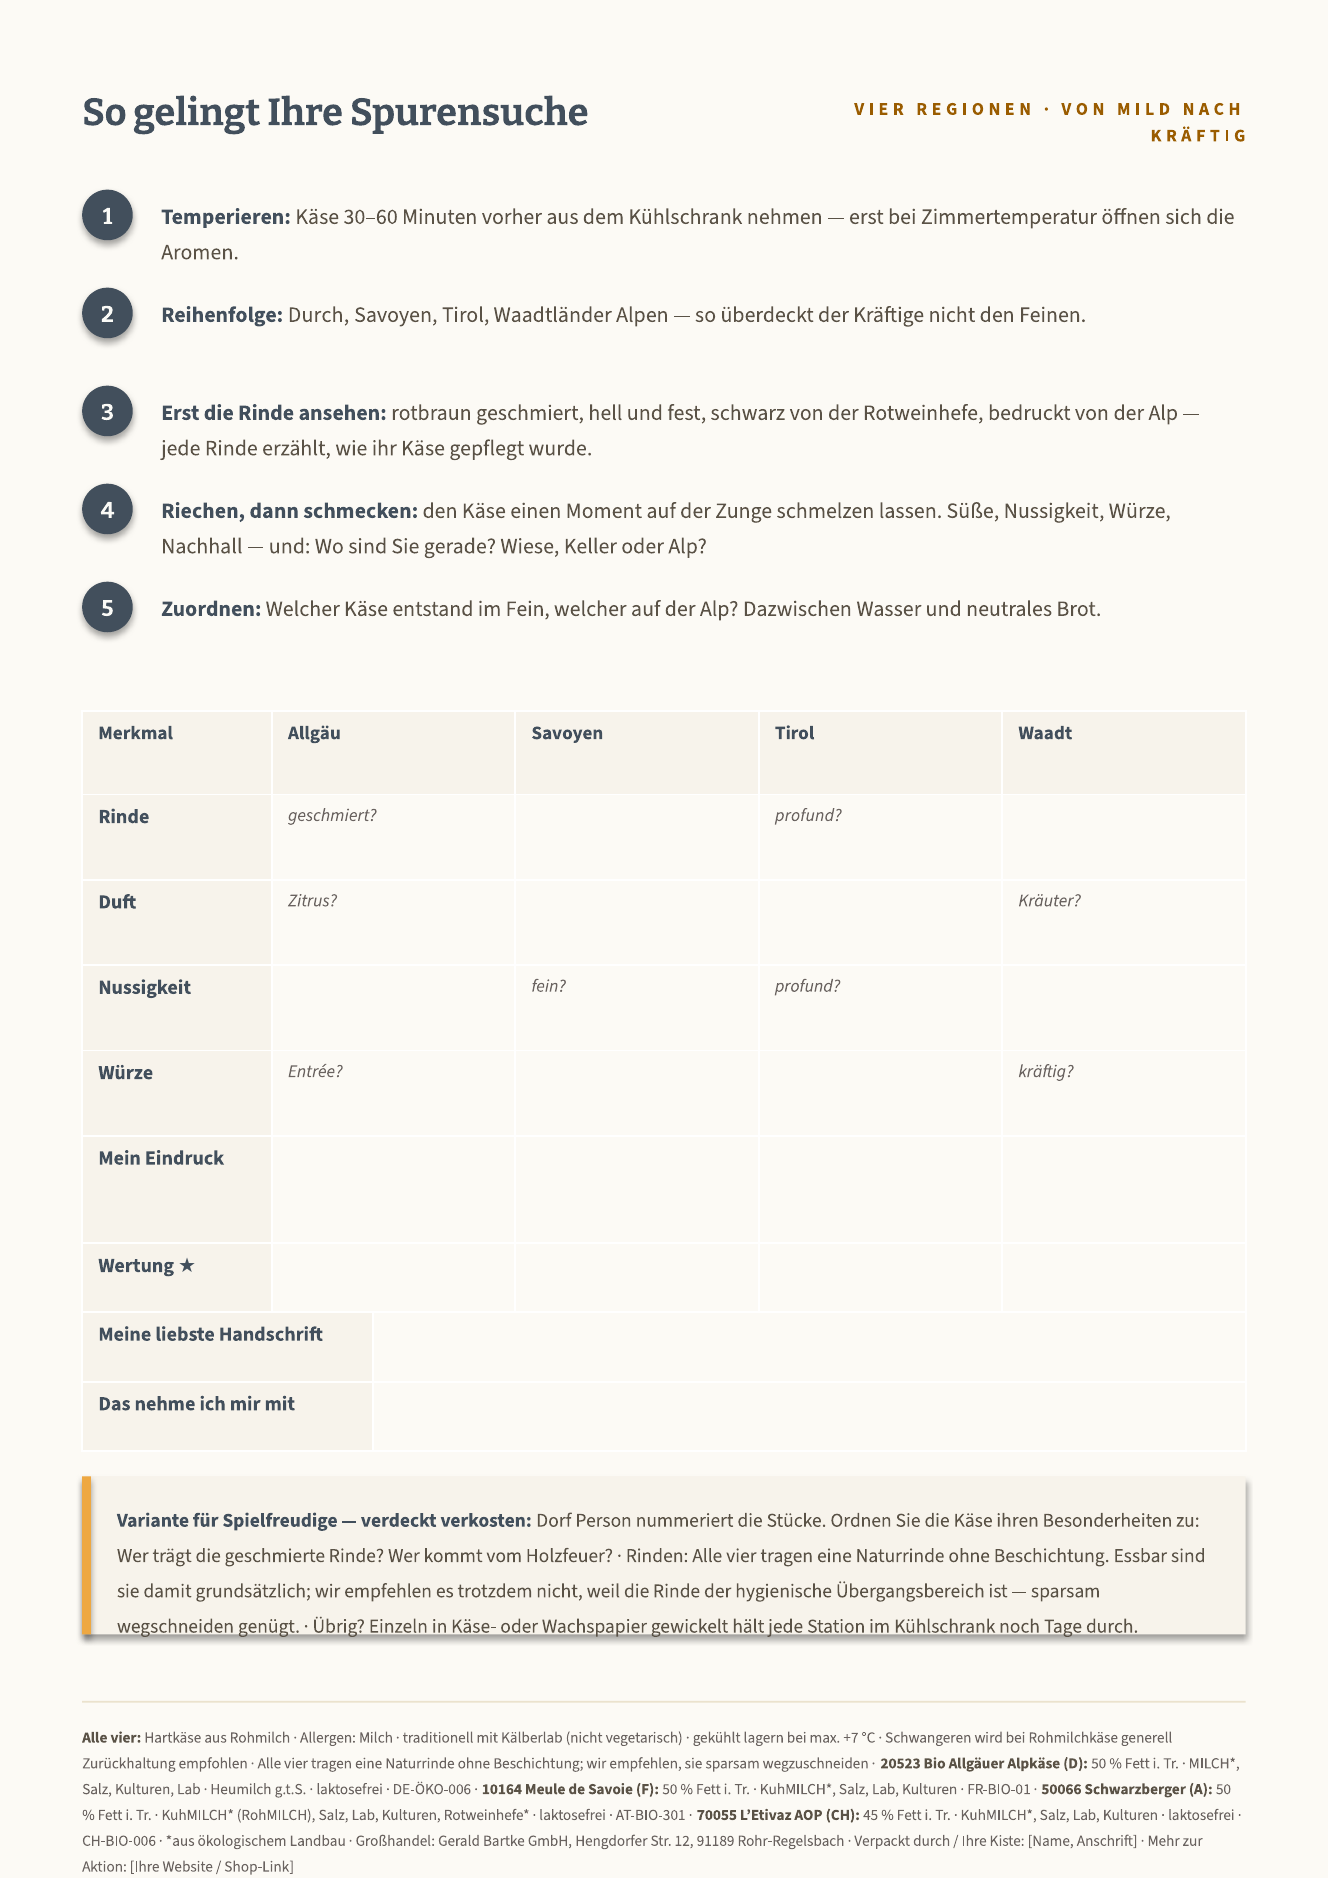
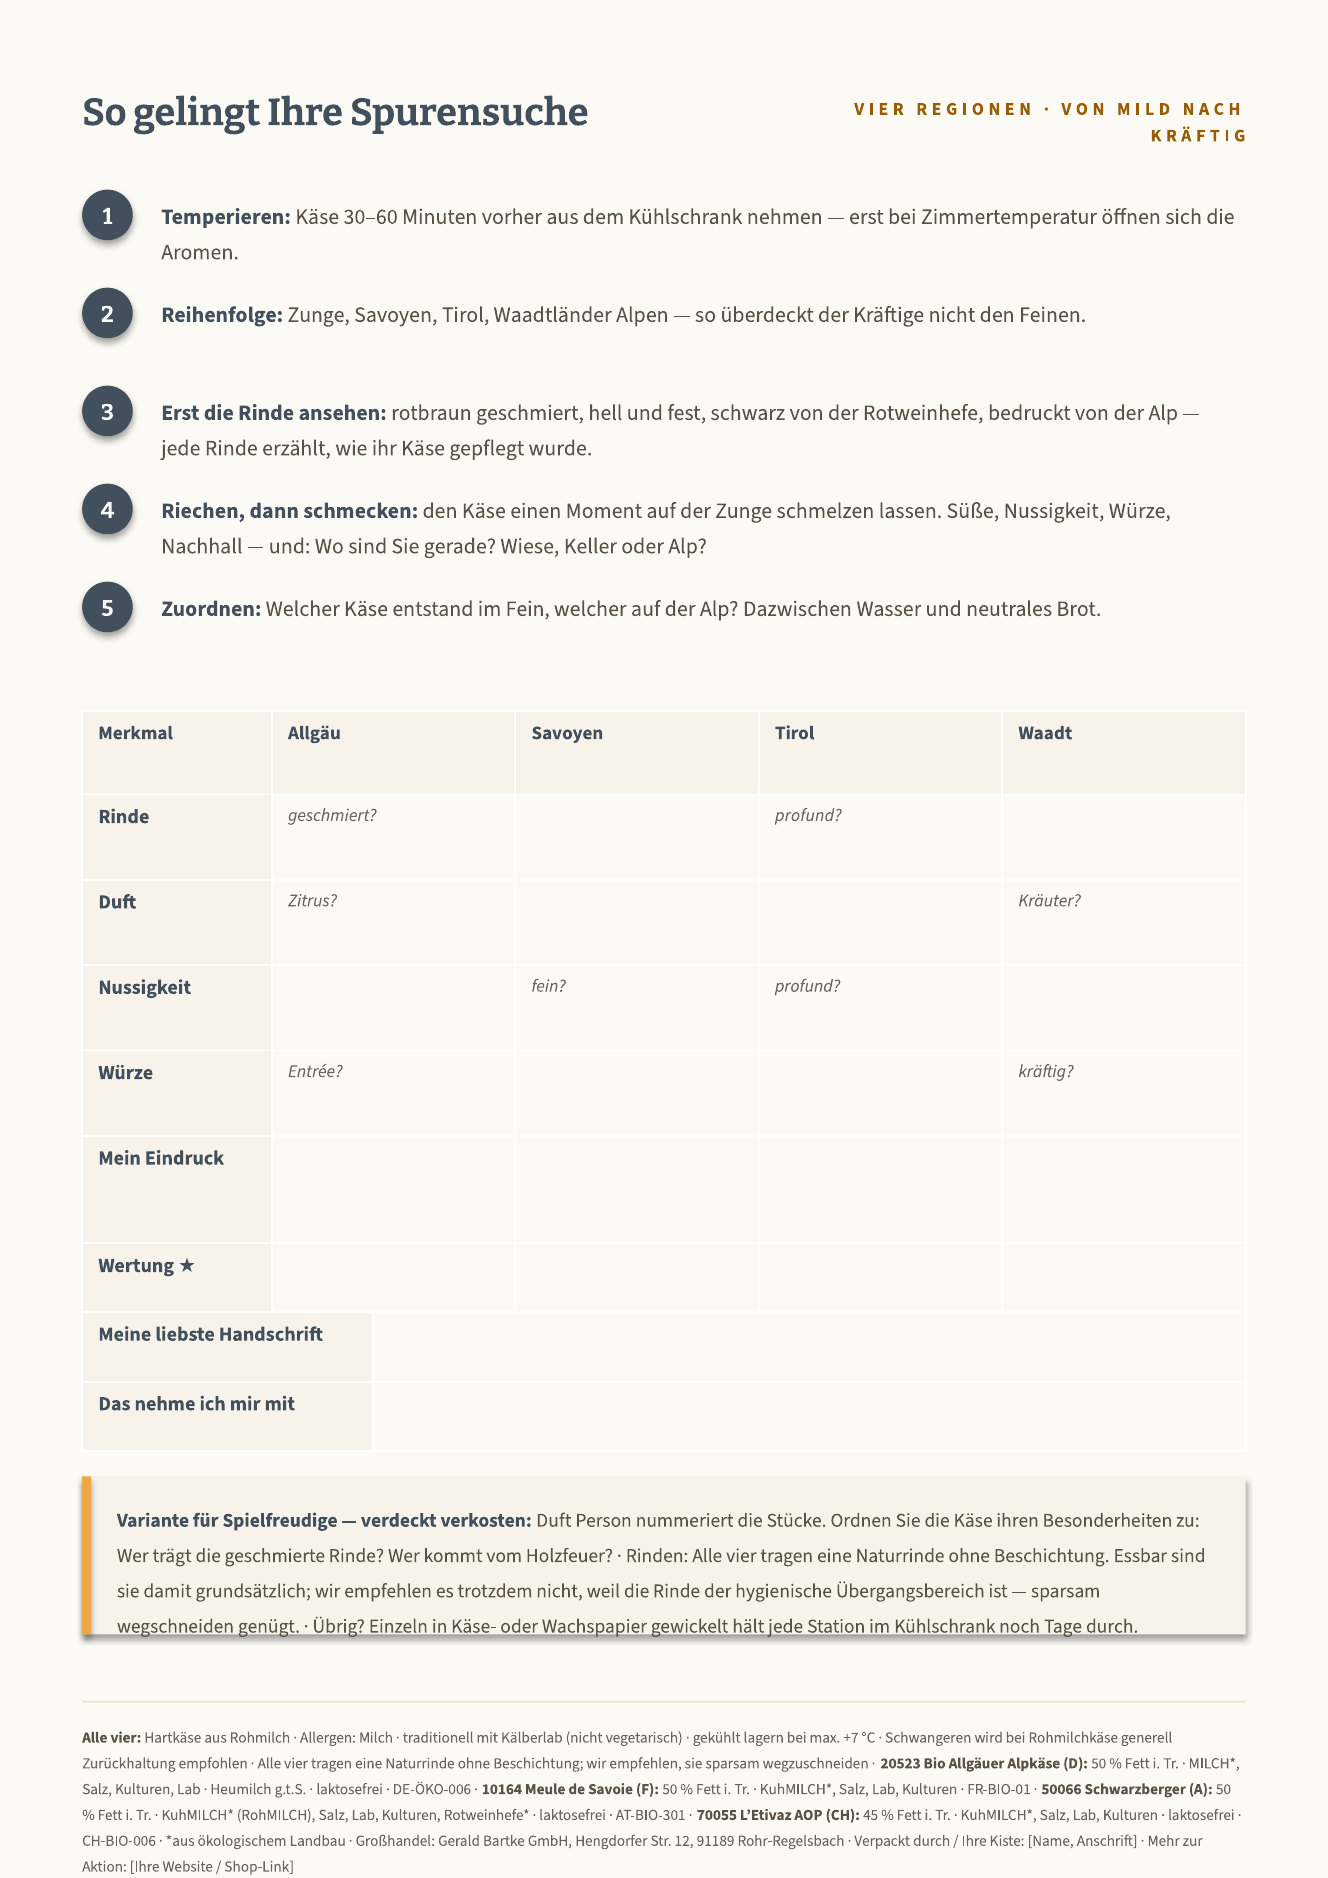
Reihenfolge Durch: Durch -> Zunge
verkosten Dorf: Dorf -> Duft
